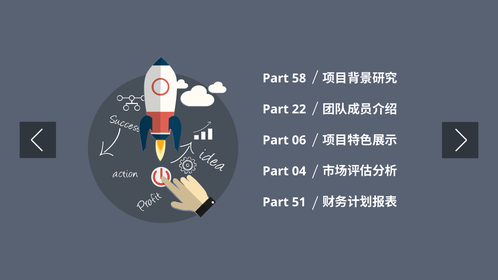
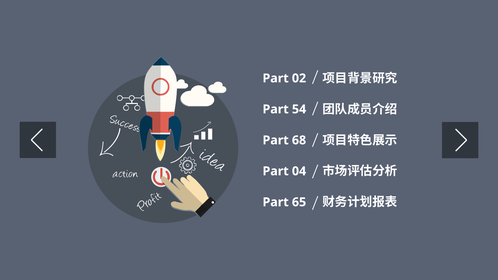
58: 58 -> 02
22: 22 -> 54
06: 06 -> 68
51: 51 -> 65
